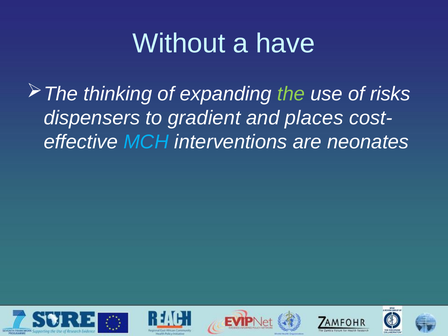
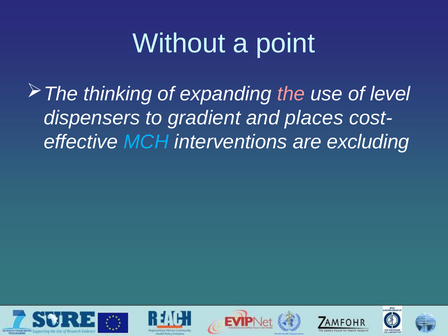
have: have -> point
the colour: light green -> pink
risks: risks -> level
neonates: neonates -> excluding
